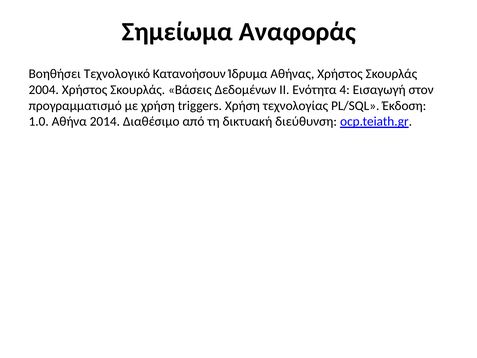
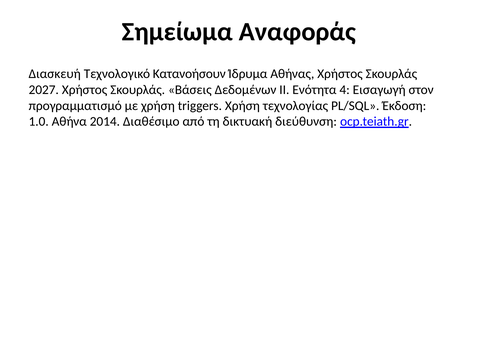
Βοηθήσει: Βοηθήσει -> Διασκευή
2004: 2004 -> 2027
